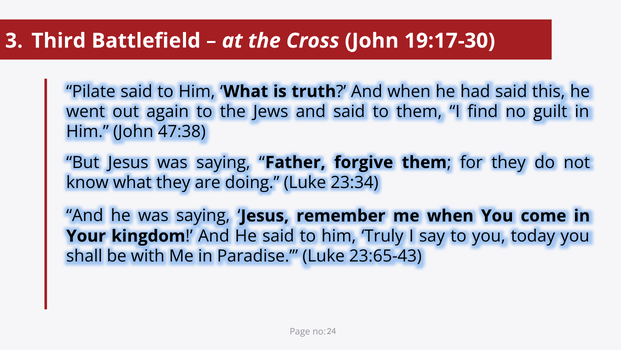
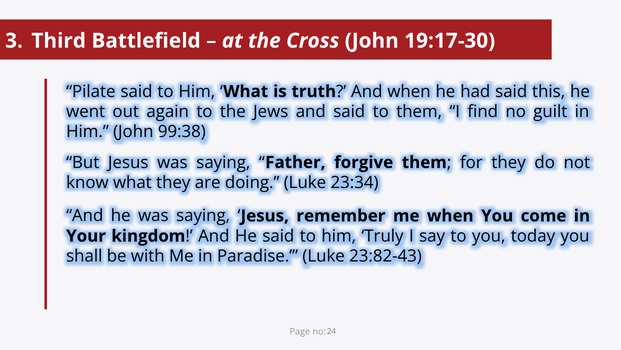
47:38: 47:38 -> 99:38
23:65-43: 23:65-43 -> 23:82-43
